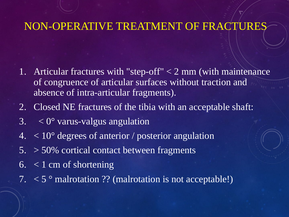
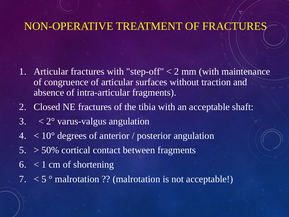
0°: 0° -> 2°
